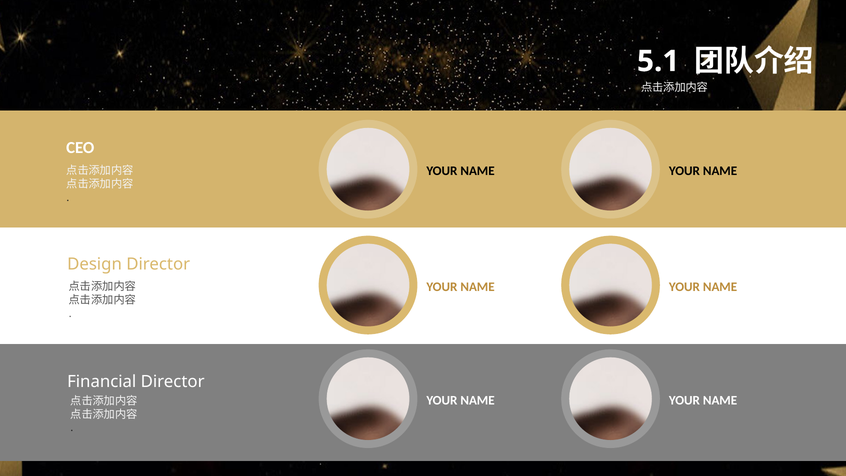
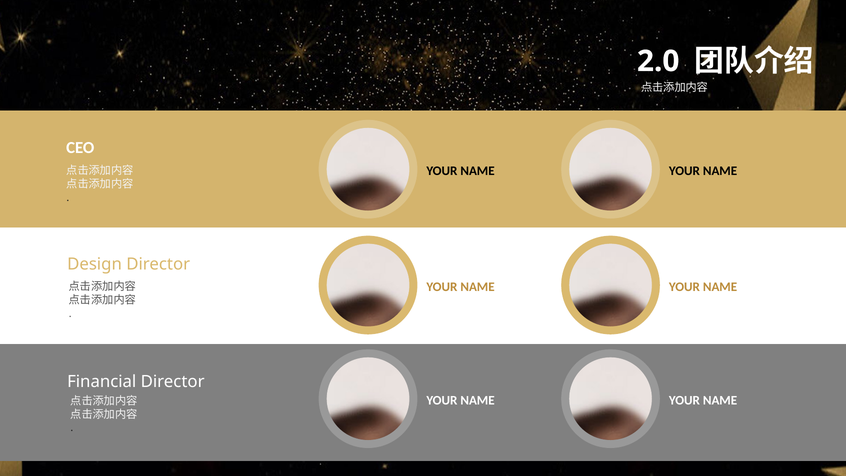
5.1: 5.1 -> 2.0
